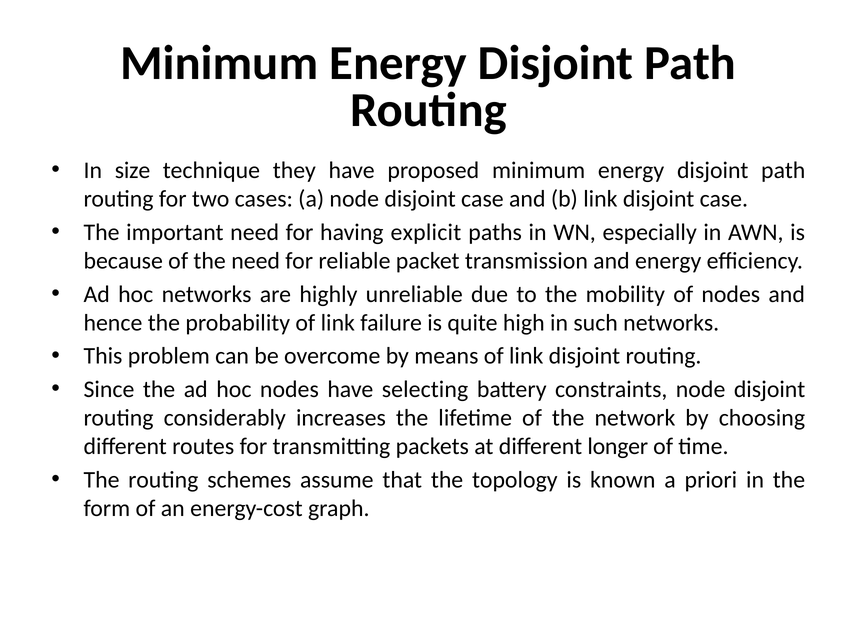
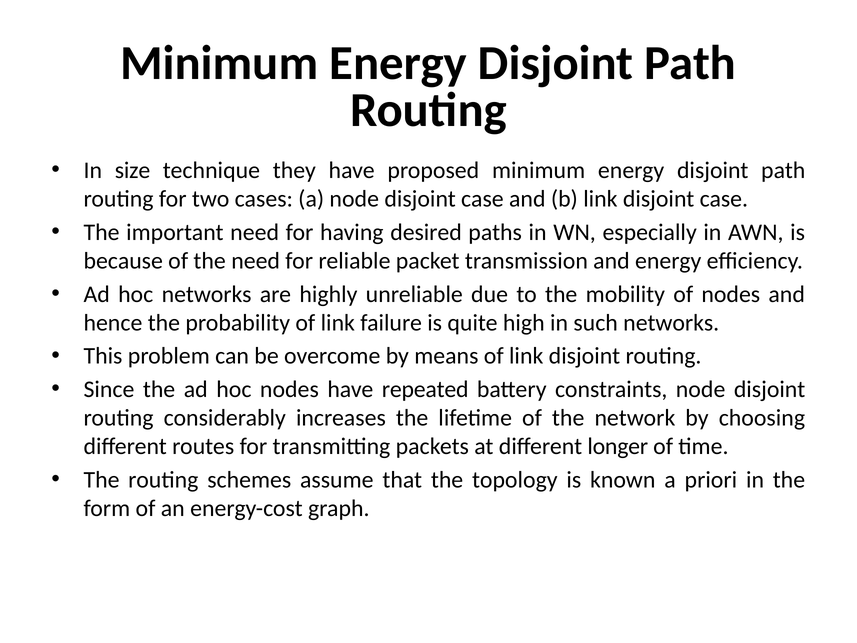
explicit: explicit -> desired
selecting: selecting -> repeated
